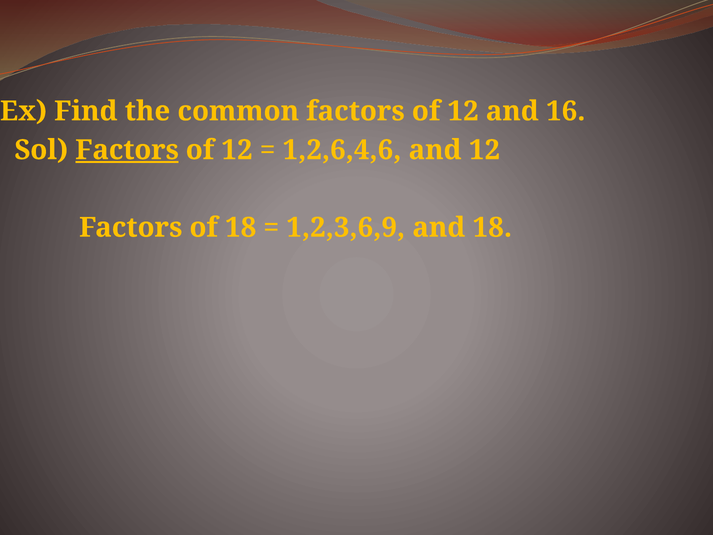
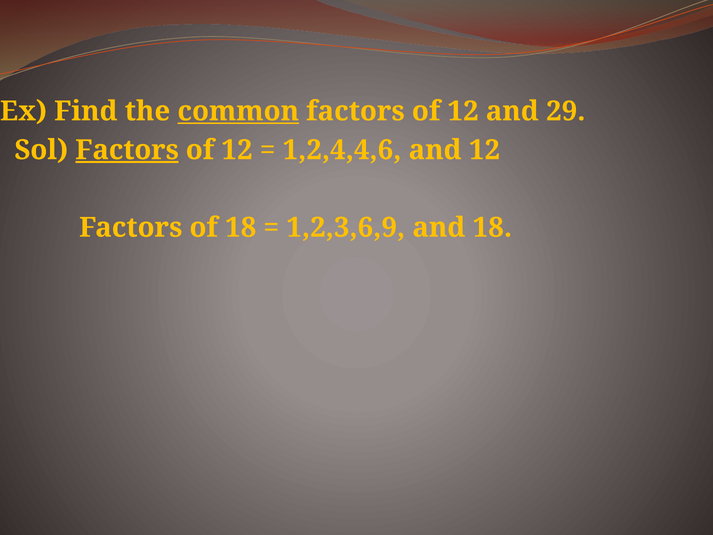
common underline: none -> present
16: 16 -> 29
1,2,6,4,6: 1,2,6,4,6 -> 1,2,4,4,6
